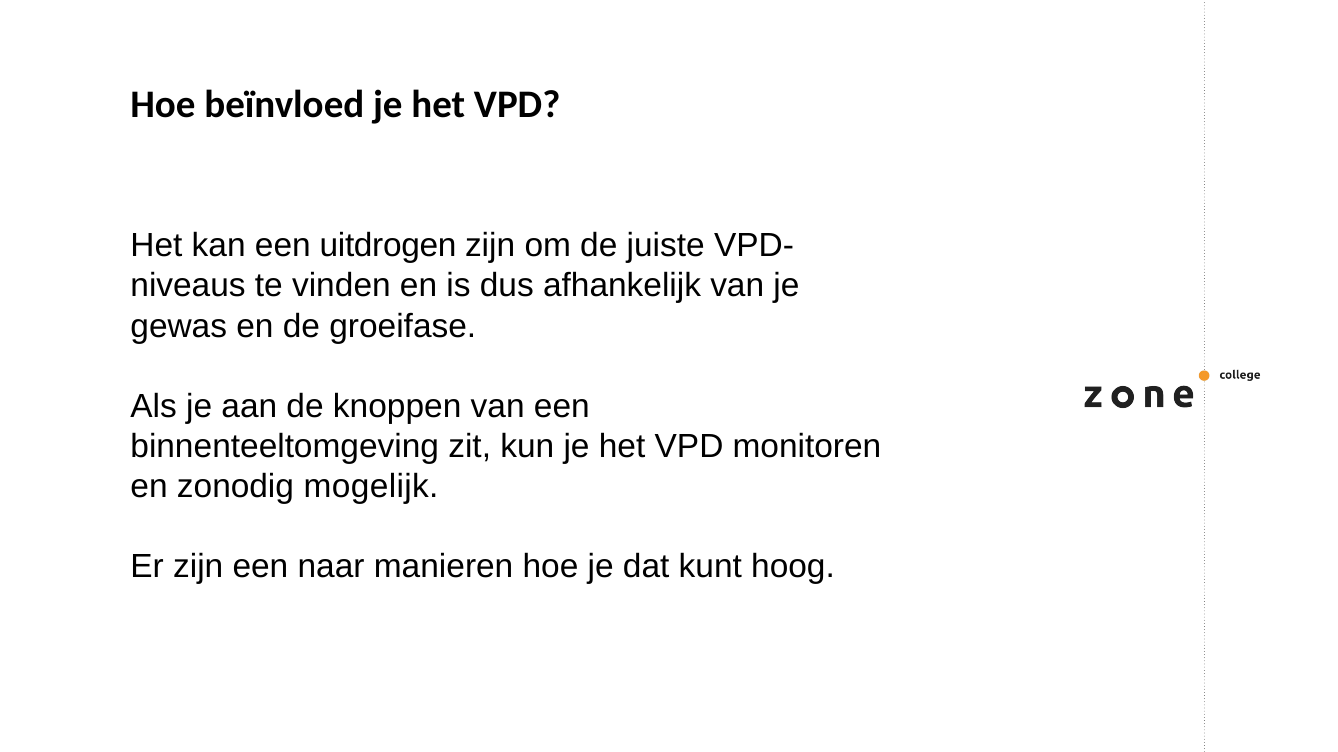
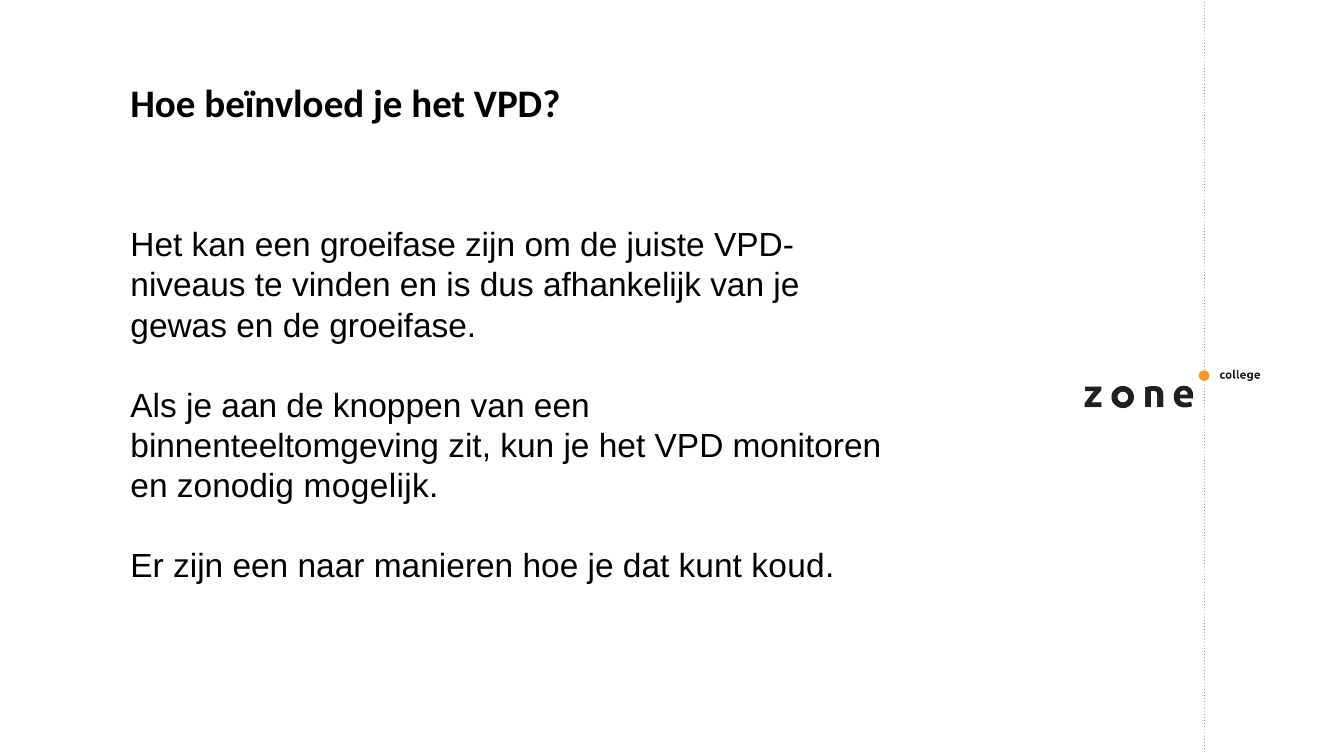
een uitdrogen: uitdrogen -> groeifase
hoog: hoog -> koud
